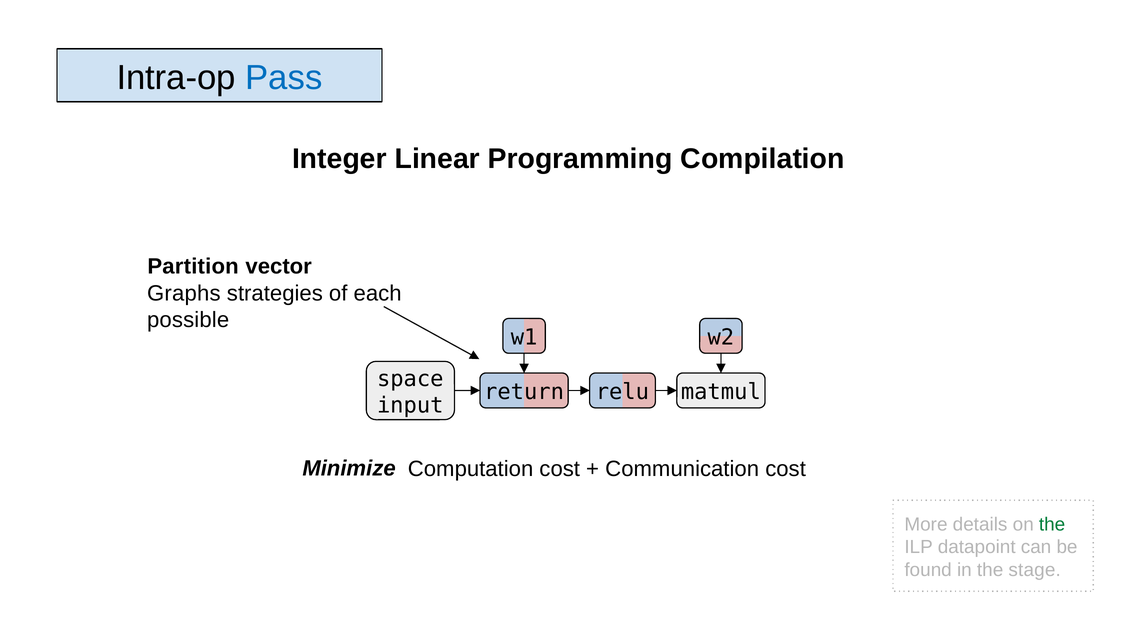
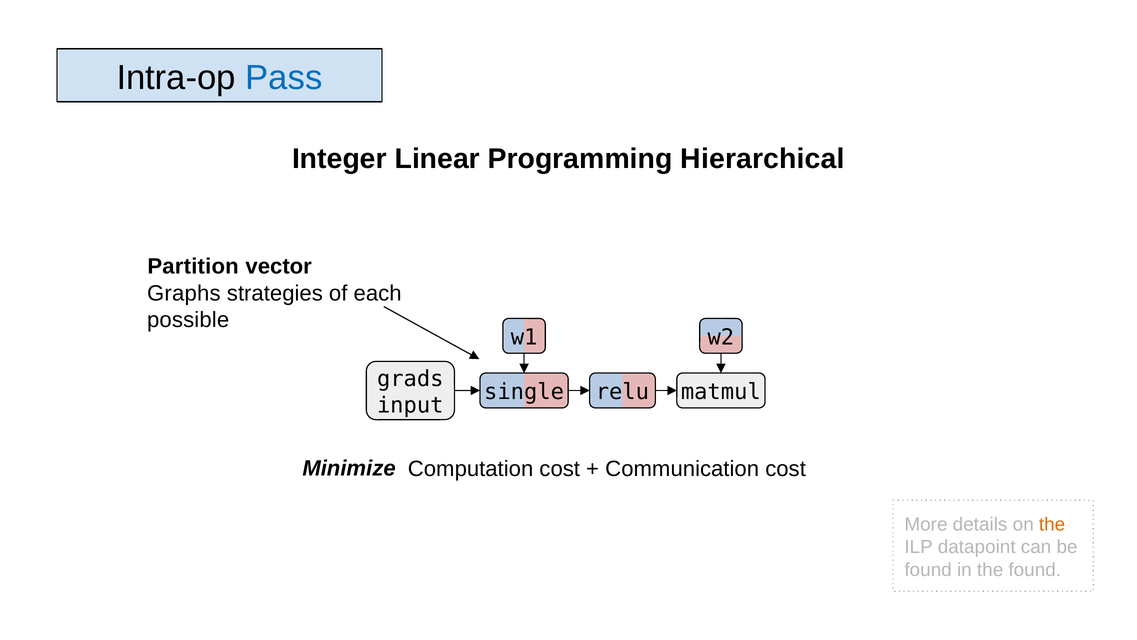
Compilation: Compilation -> Hierarchical
space: space -> grads
return: return -> single
the at (1052, 524) colour: green -> orange
the stage: stage -> found
